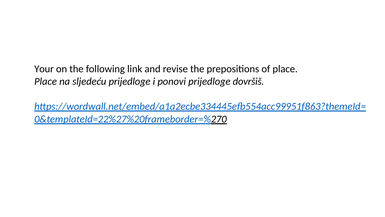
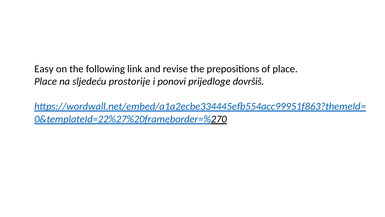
Your: Your -> Easy
sljedeću prijedloge: prijedloge -> prostorije
